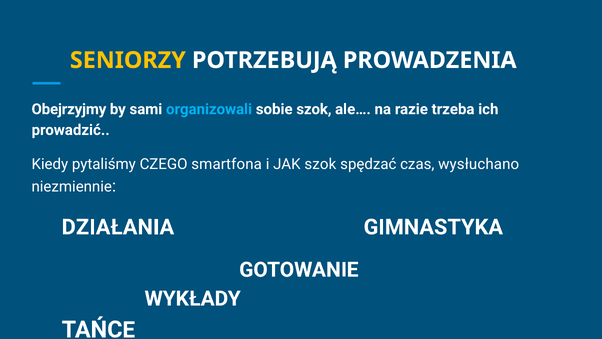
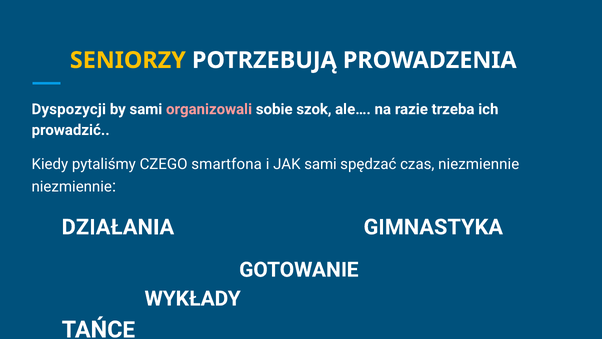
Obejrzyjmy: Obejrzyjmy -> Dyspozycji
organizowali colour: light blue -> pink
JAK szok: szok -> sami
czas wysłuchano: wysłuchano -> niezmiennie
